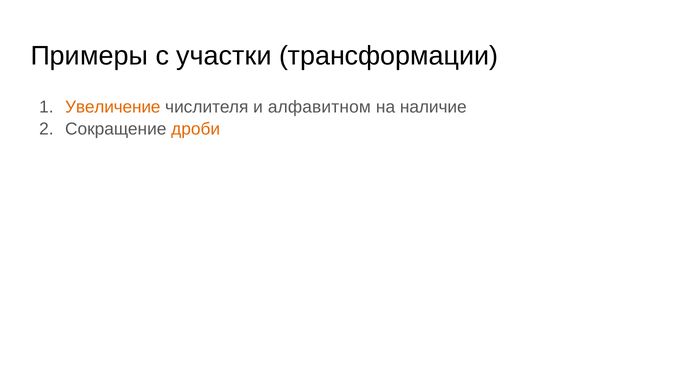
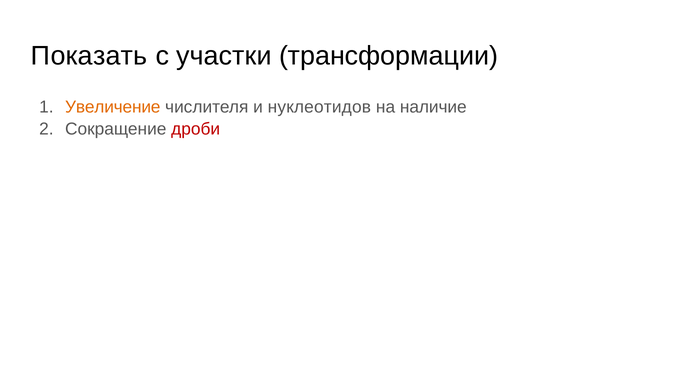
Примеры: Примеры -> Показать
алфавитном: алфавитном -> нуклеотидов
дроби colour: orange -> red
